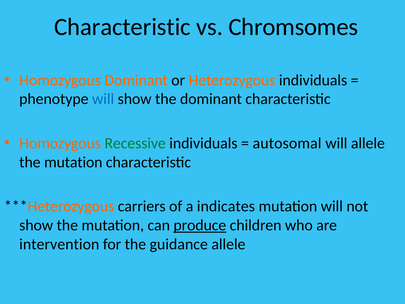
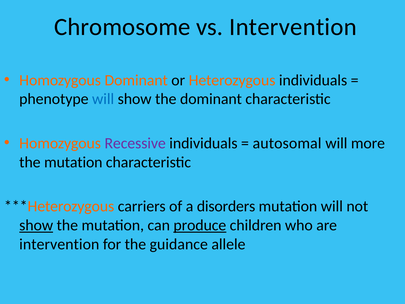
Characteristic at (122, 27): Characteristic -> Chromosome
vs Chromsomes: Chromsomes -> Intervention
Recessive colour: green -> purple
will allele: allele -> more
indicates: indicates -> disorders
show at (36, 225) underline: none -> present
